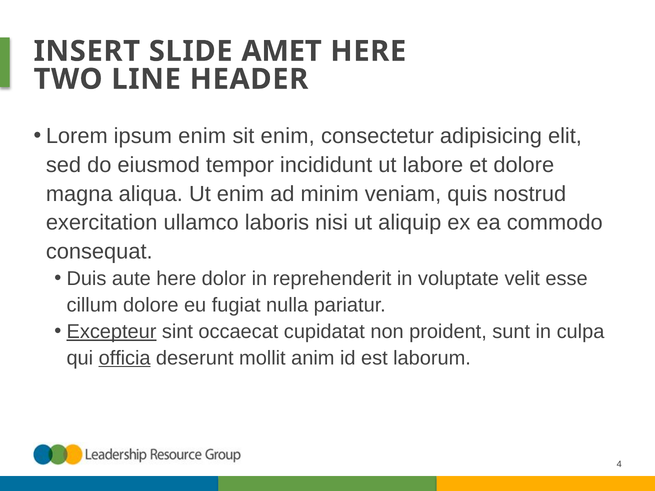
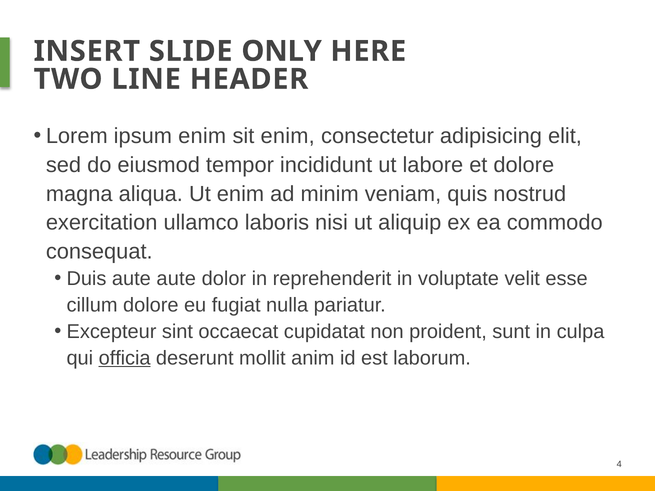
AMET: AMET -> ONLY
aute here: here -> aute
Excepteur underline: present -> none
